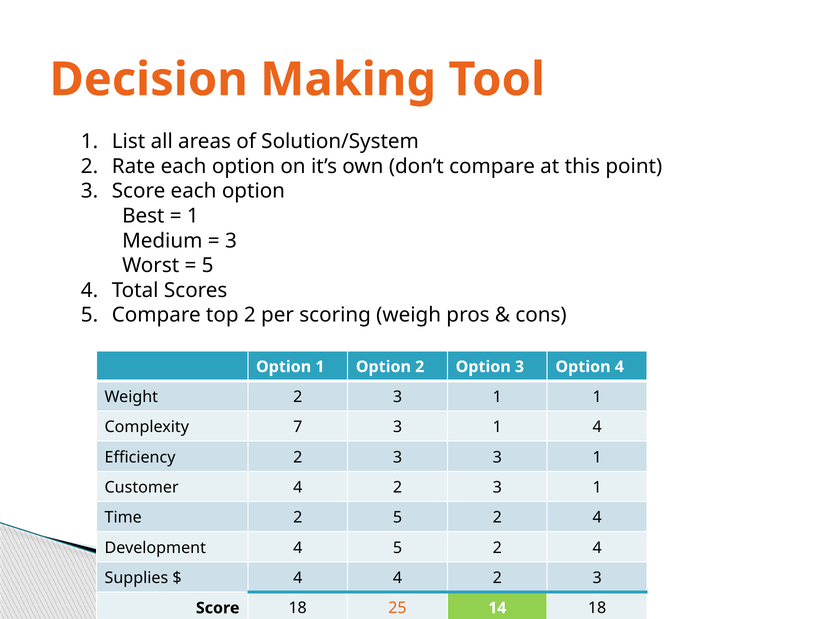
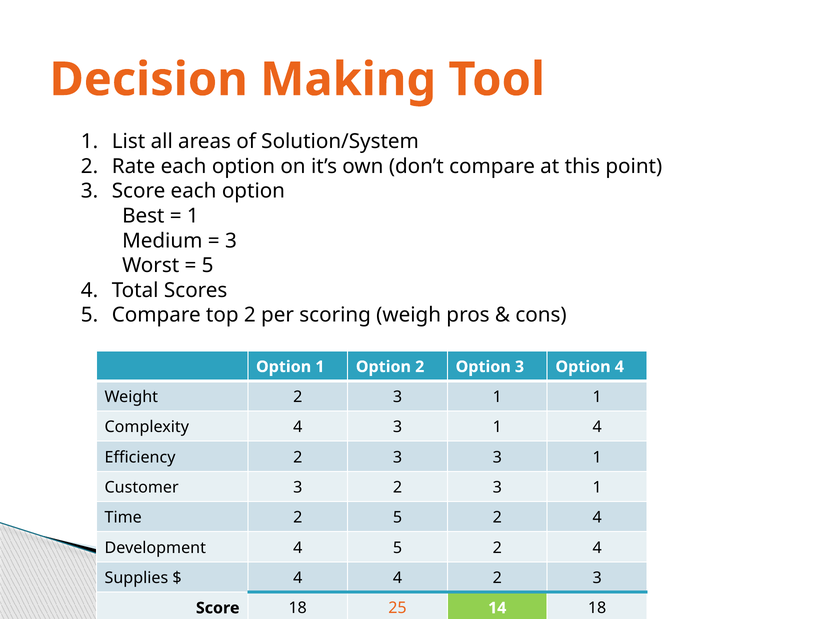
Complexity 7: 7 -> 4
Customer 4: 4 -> 3
